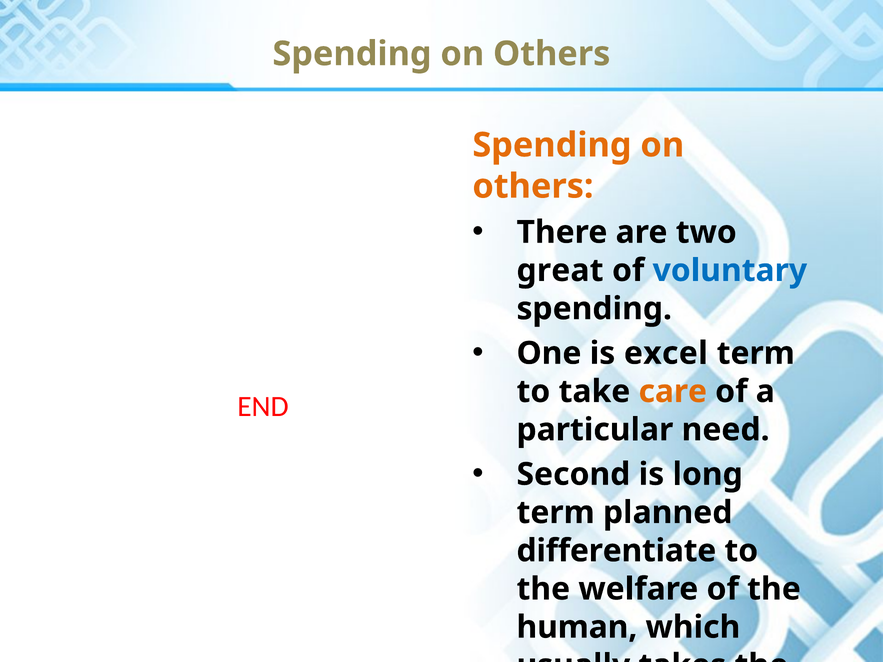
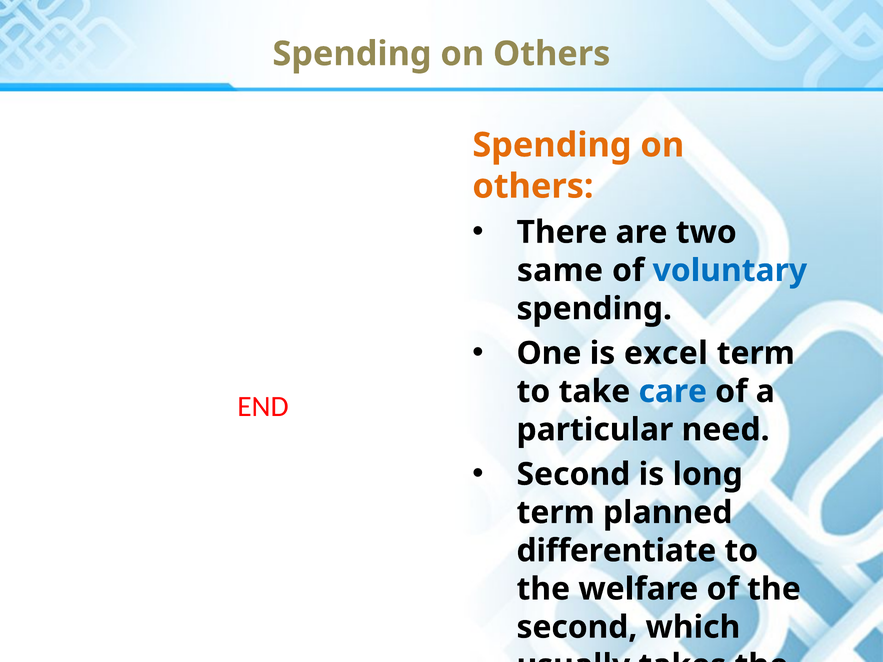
great: great -> same
care colour: orange -> blue
human at (577, 627): human -> second
